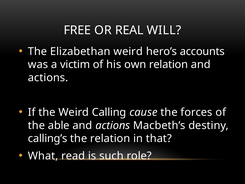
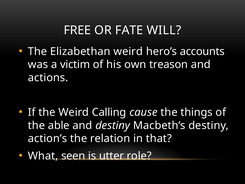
REAL: REAL -> FATE
own relation: relation -> treason
forces: forces -> things
actions at (113, 125): actions -> destiny
calling’s: calling’s -> action’s
read: read -> seen
such: such -> utter
